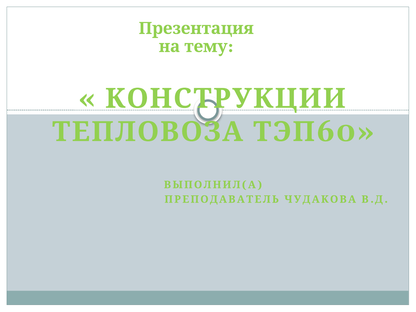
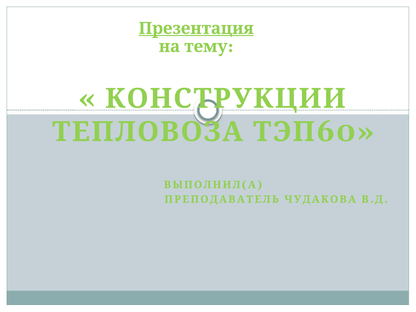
Презентация underline: none -> present
